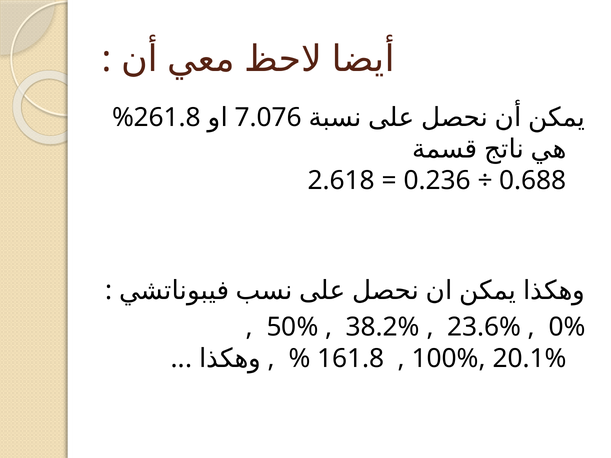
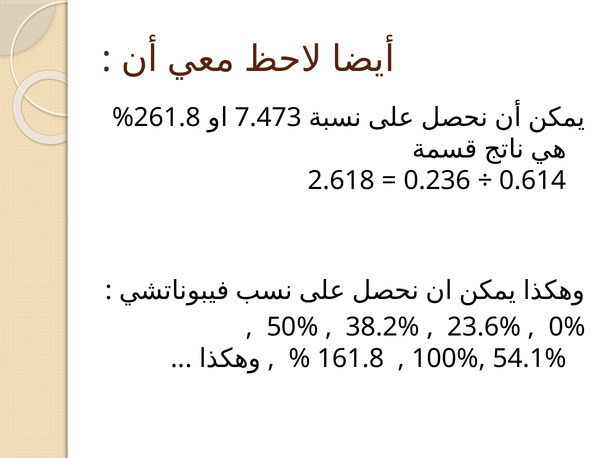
7.076: 7.076 -> 7.473
0.688: 0.688 -> 0.614
20.1%: 20.1% -> 54.1%
